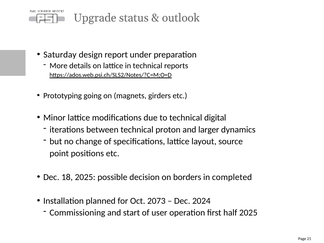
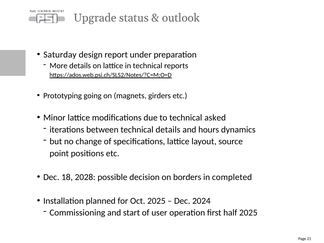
digital: digital -> asked
technical proton: proton -> details
larger: larger -> hours
18 2025: 2025 -> 2028
Oct 2073: 2073 -> 2025
